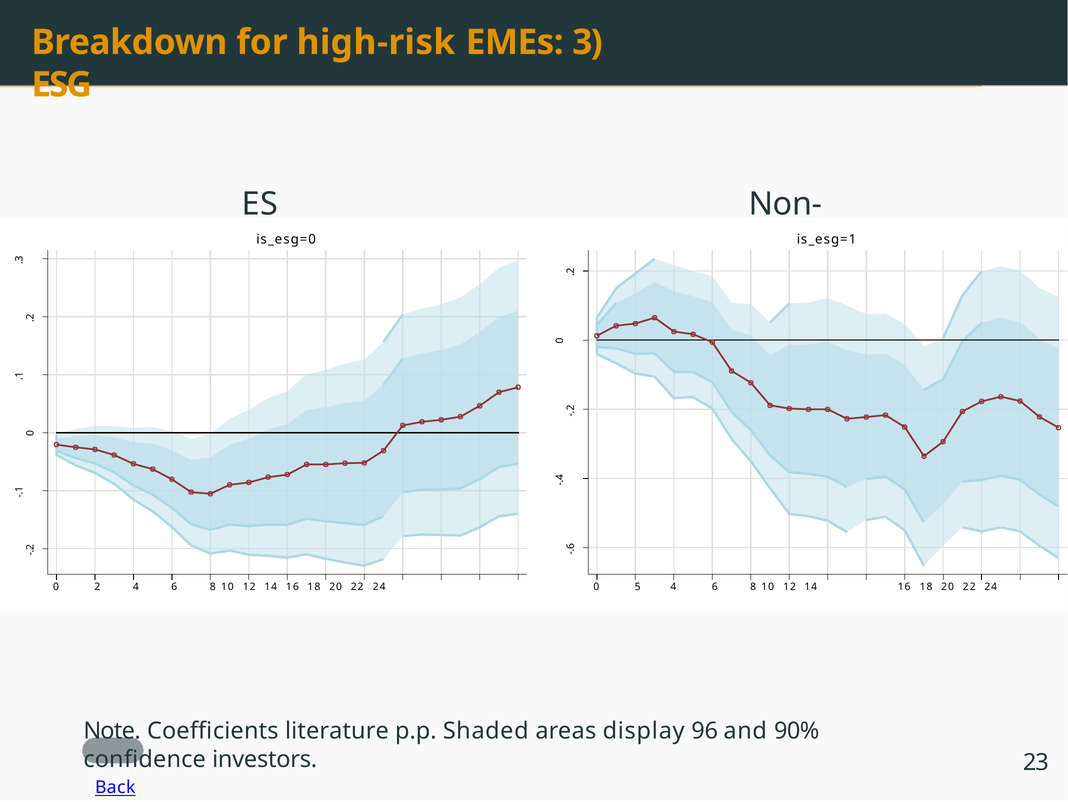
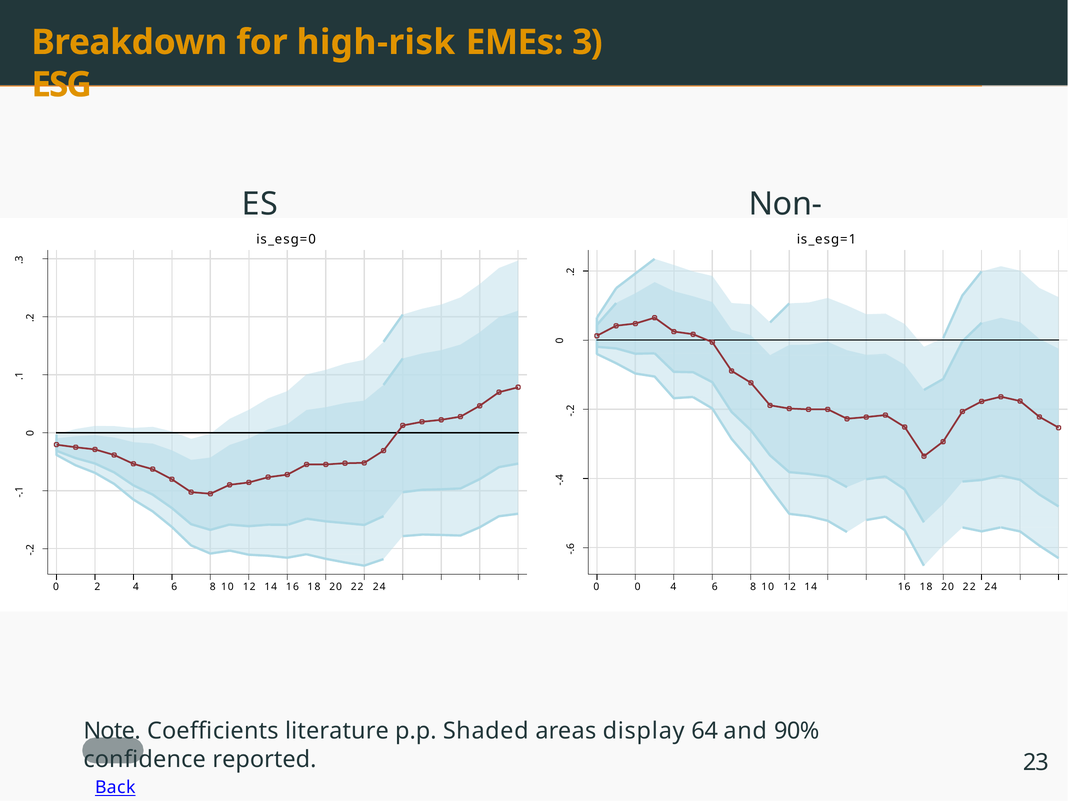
0 5: 5 -> 0
96: 96 -> 64
investors: investors -> reported
